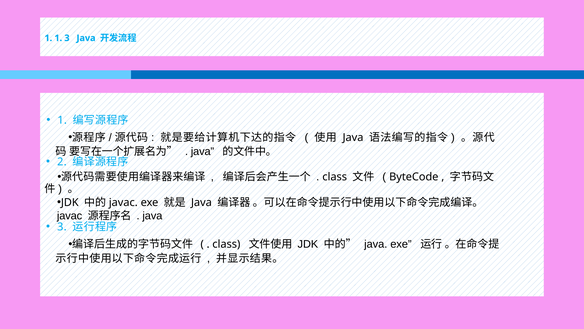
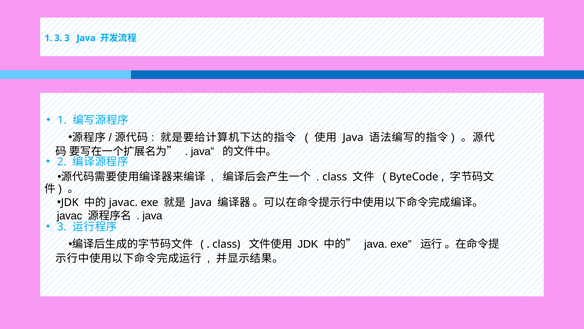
1 1: 1 -> 3
